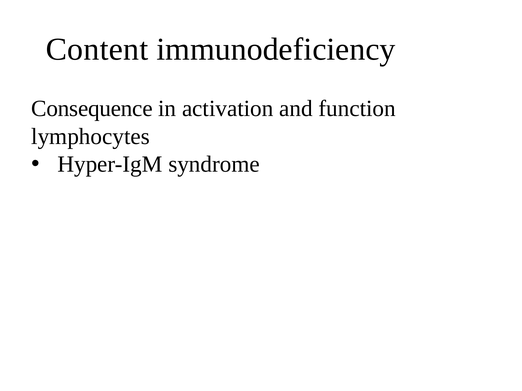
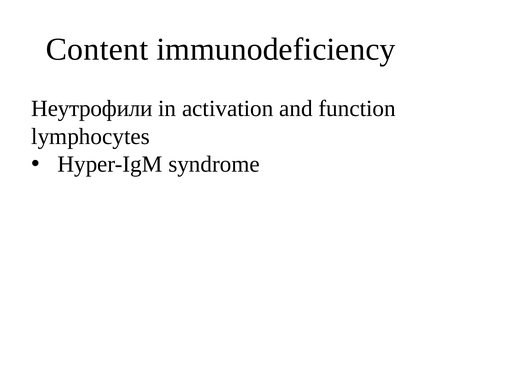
Consequence: Consequence -> Неутрофили
